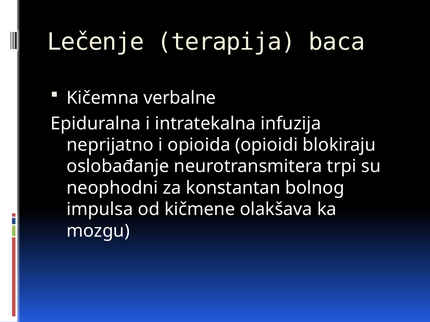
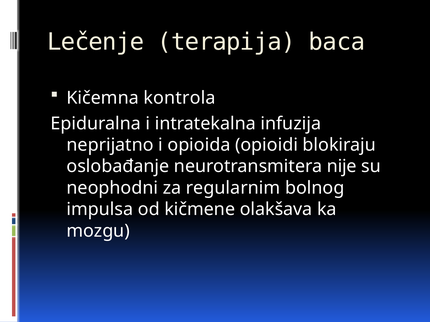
verbalne: verbalne -> kontrola
trpi: trpi -> nije
konstantan: konstantan -> regularnim
